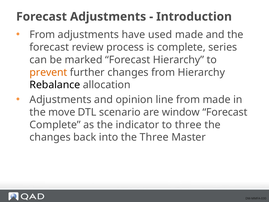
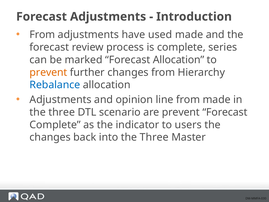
Forecast Hierarchy: Hierarchy -> Allocation
Rebalance colour: black -> blue
move at (62, 112): move -> three
are window: window -> prevent
to three: three -> users
